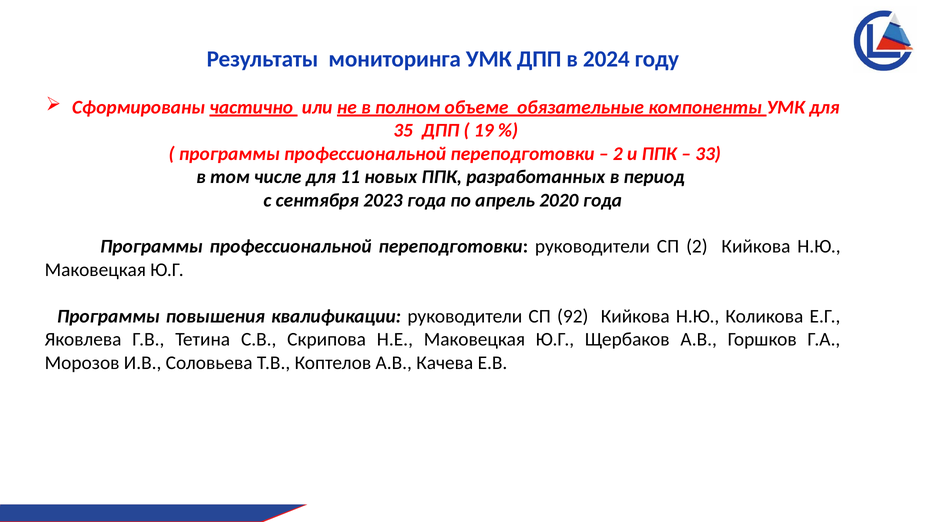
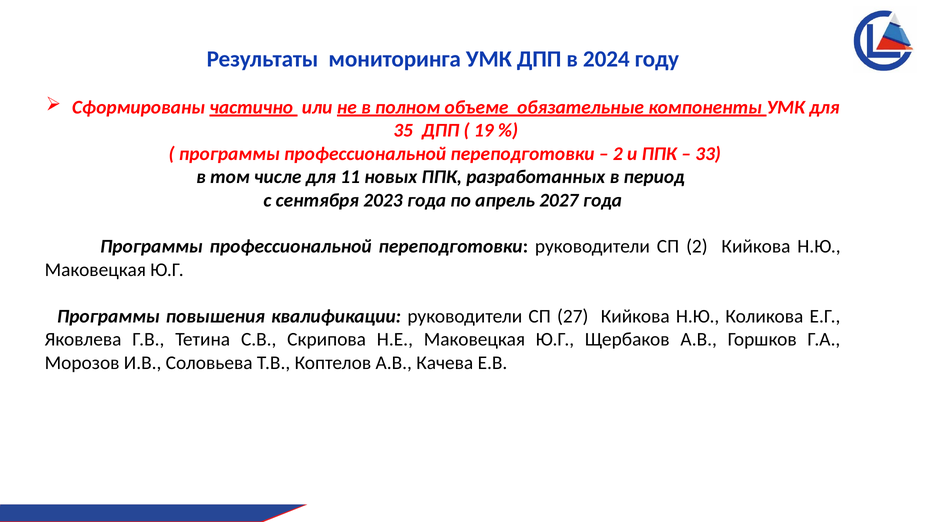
2020: 2020 -> 2027
92: 92 -> 27
